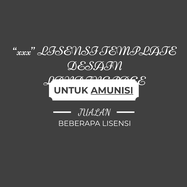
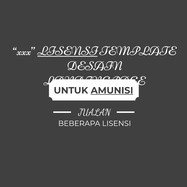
LISENSI at (67, 51) underline: none -> present
